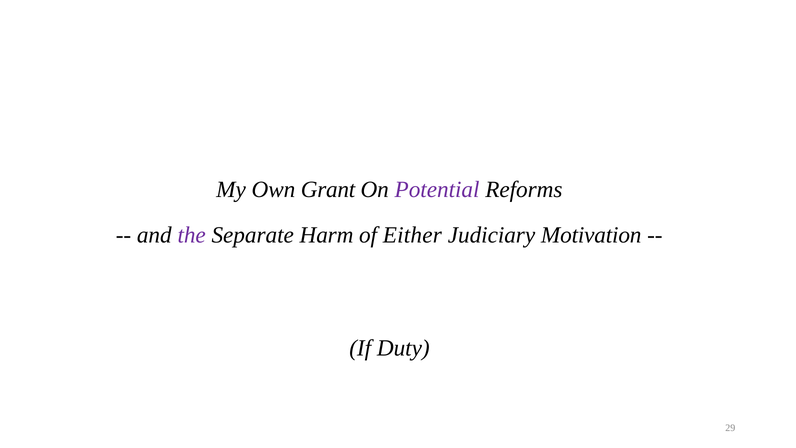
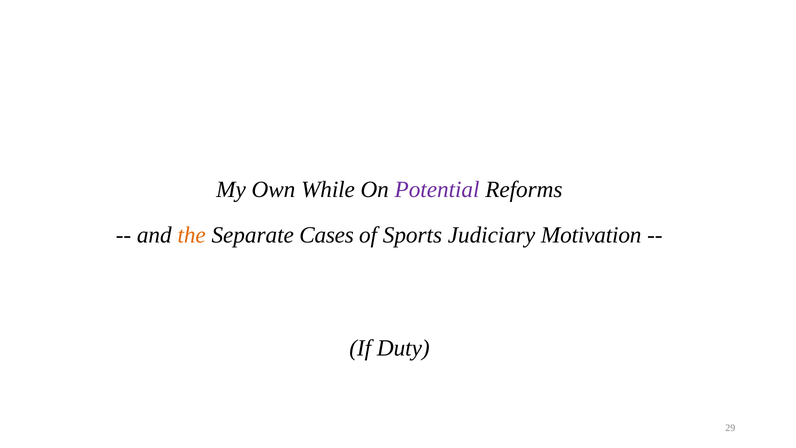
Grant: Grant -> While
the colour: purple -> orange
Harm: Harm -> Cases
Either: Either -> Sports
